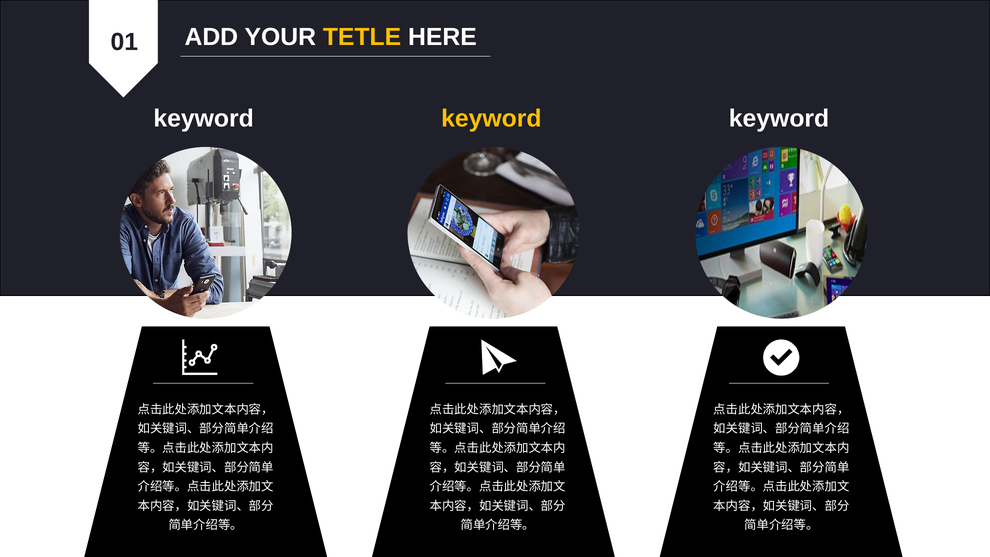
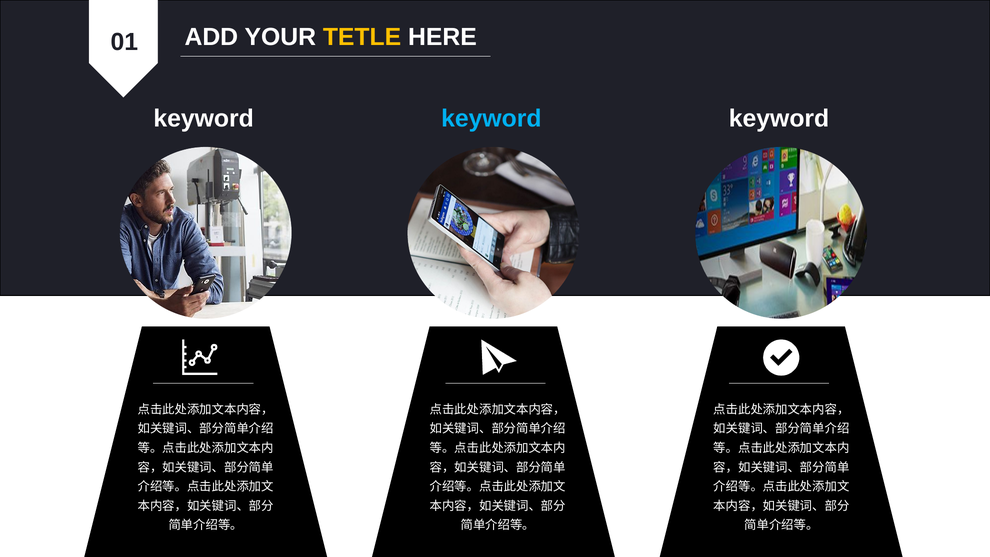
keyword at (491, 118) colour: yellow -> light blue
